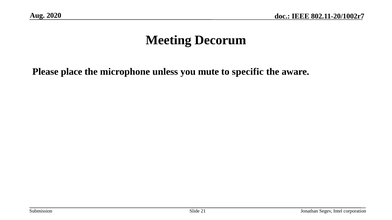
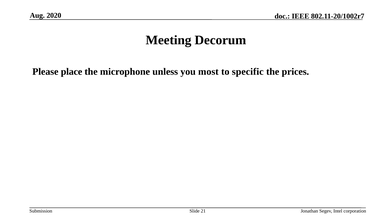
mute: mute -> most
aware: aware -> prices
